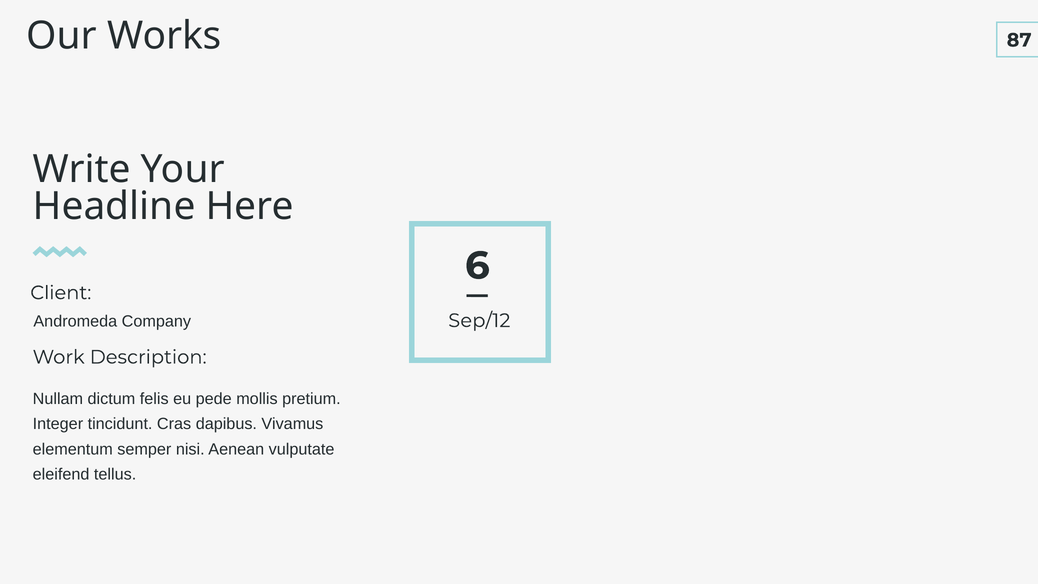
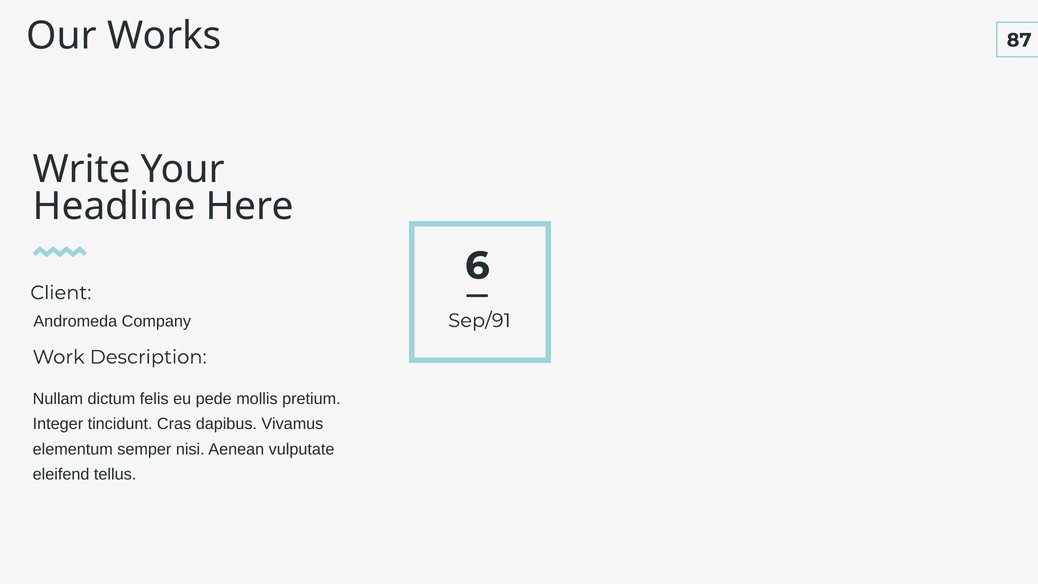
Sep/12: Sep/12 -> Sep/91
